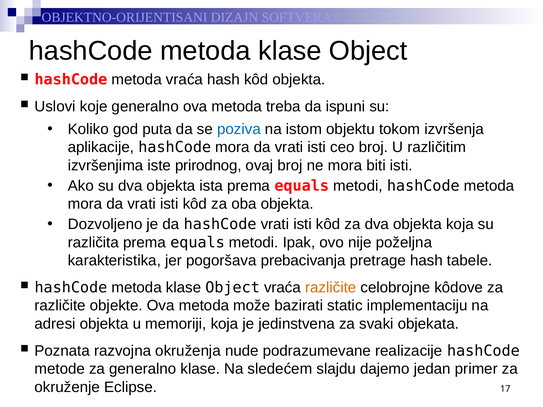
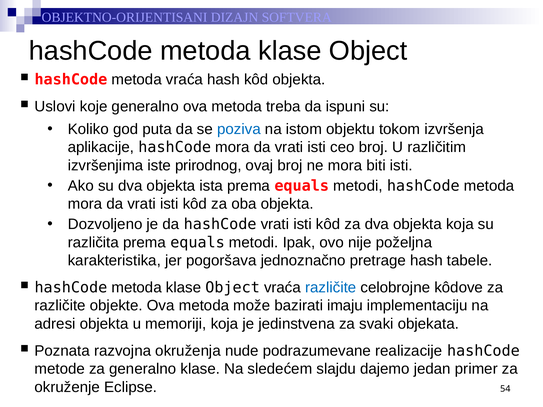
prebacivanja: prebacivanja -> jednoznačno
različite at (331, 288) colour: orange -> blue
static: static -> imaju
17: 17 -> 54
